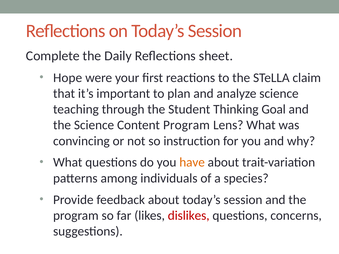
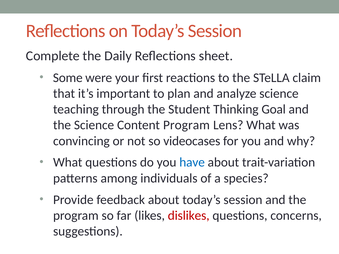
Hope: Hope -> Some
instruction: instruction -> videocases
have colour: orange -> blue
